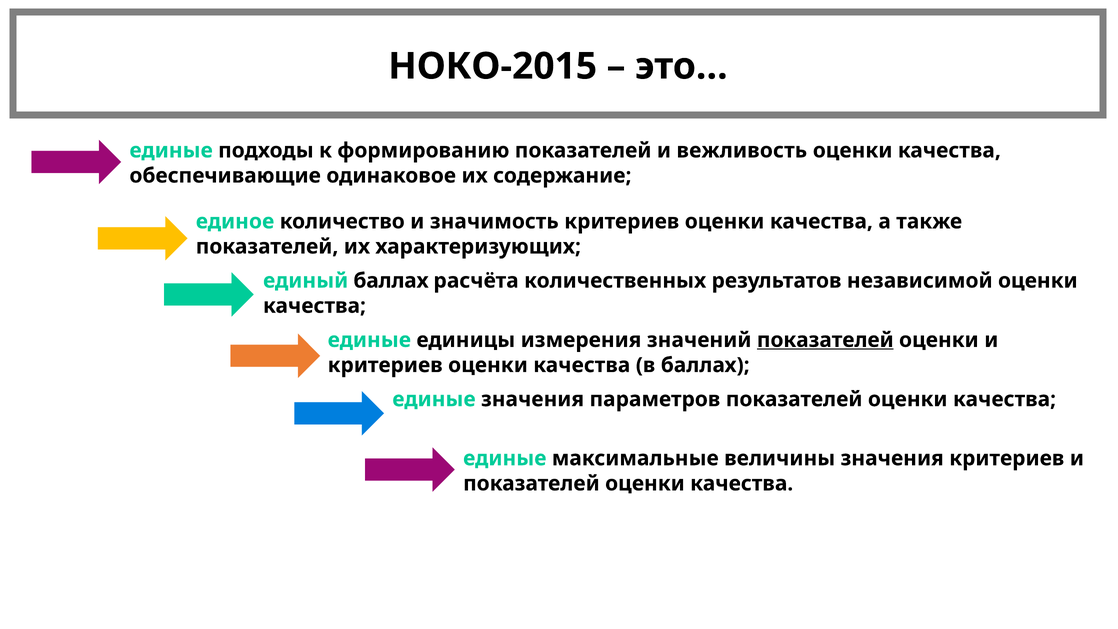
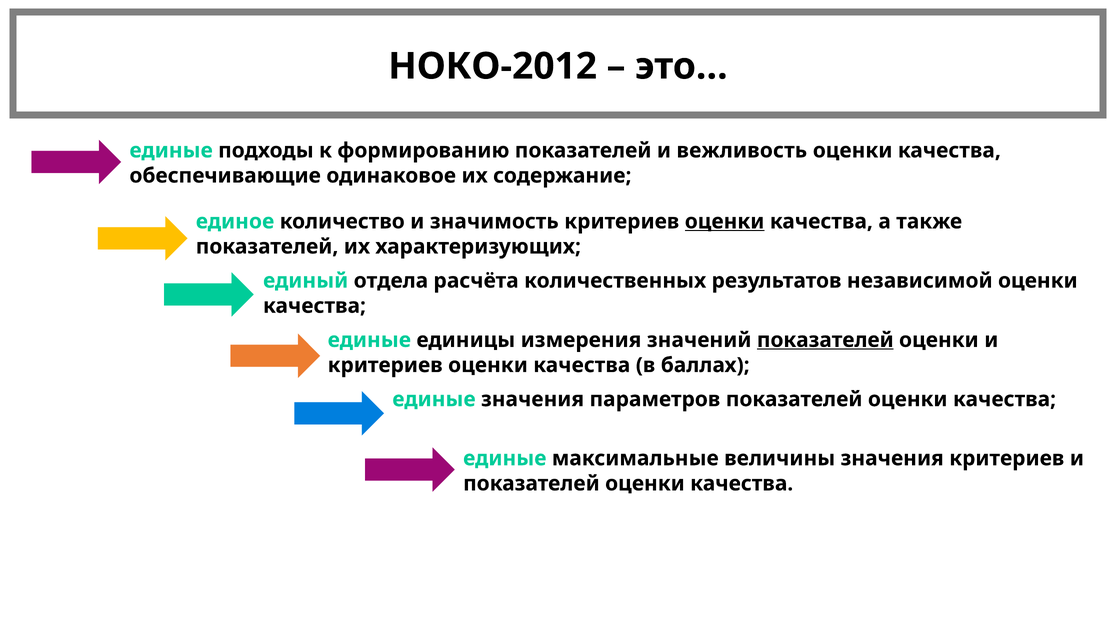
НОКО-2015: НОКО-2015 -> НОКО-2012
оценки at (725, 221) underline: none -> present
единый баллах: баллах -> отдела
